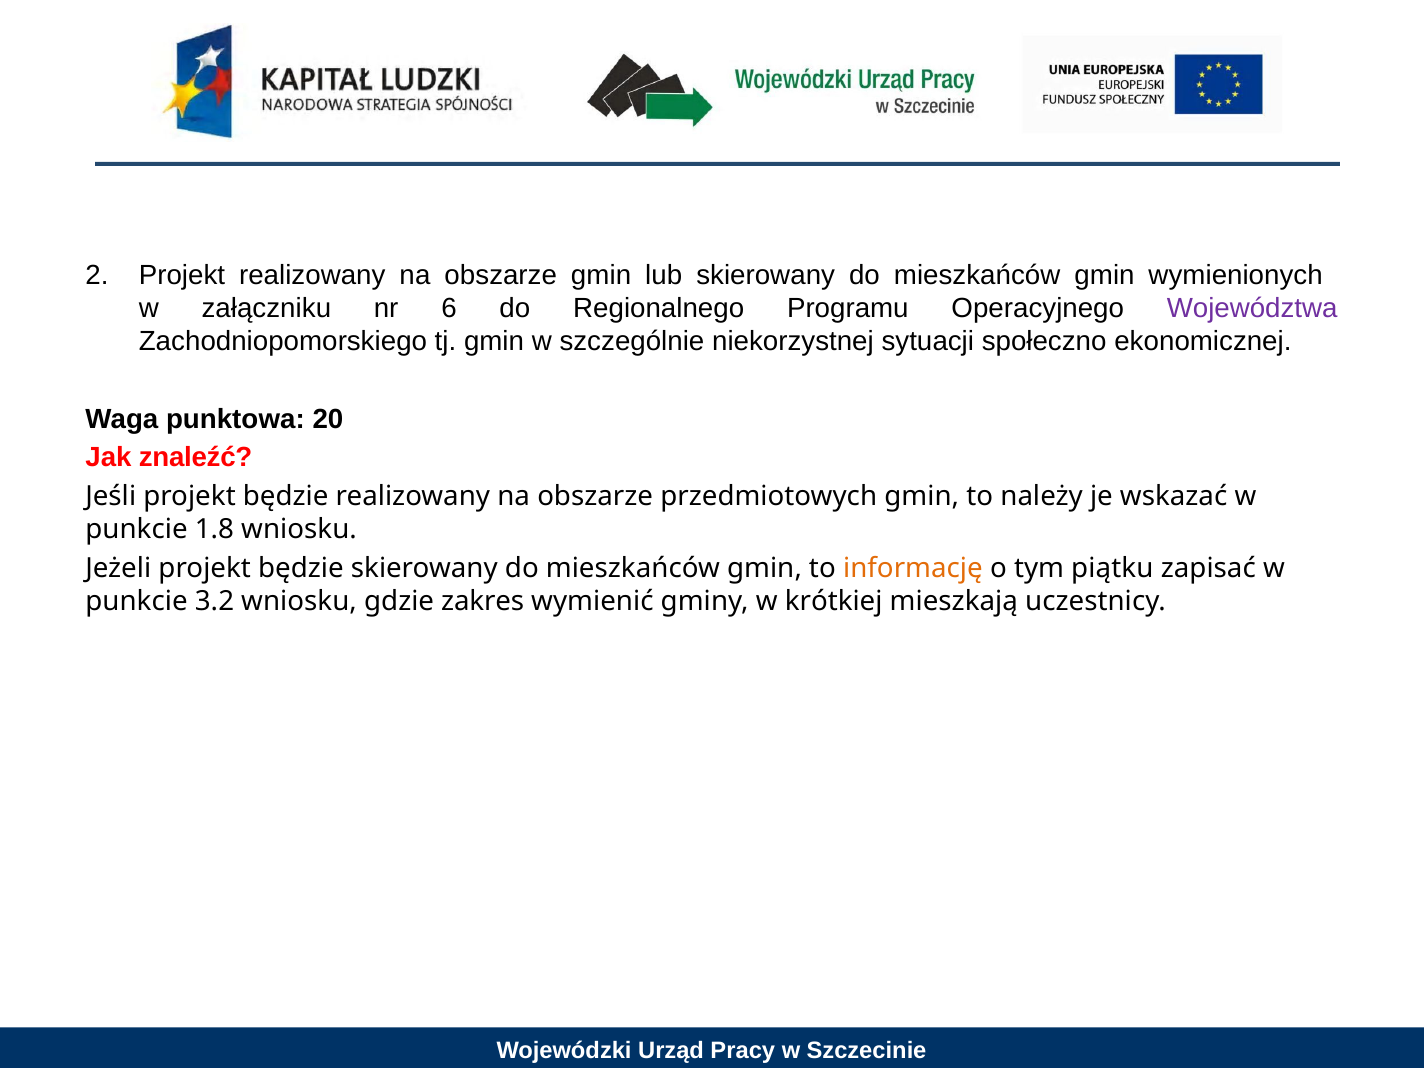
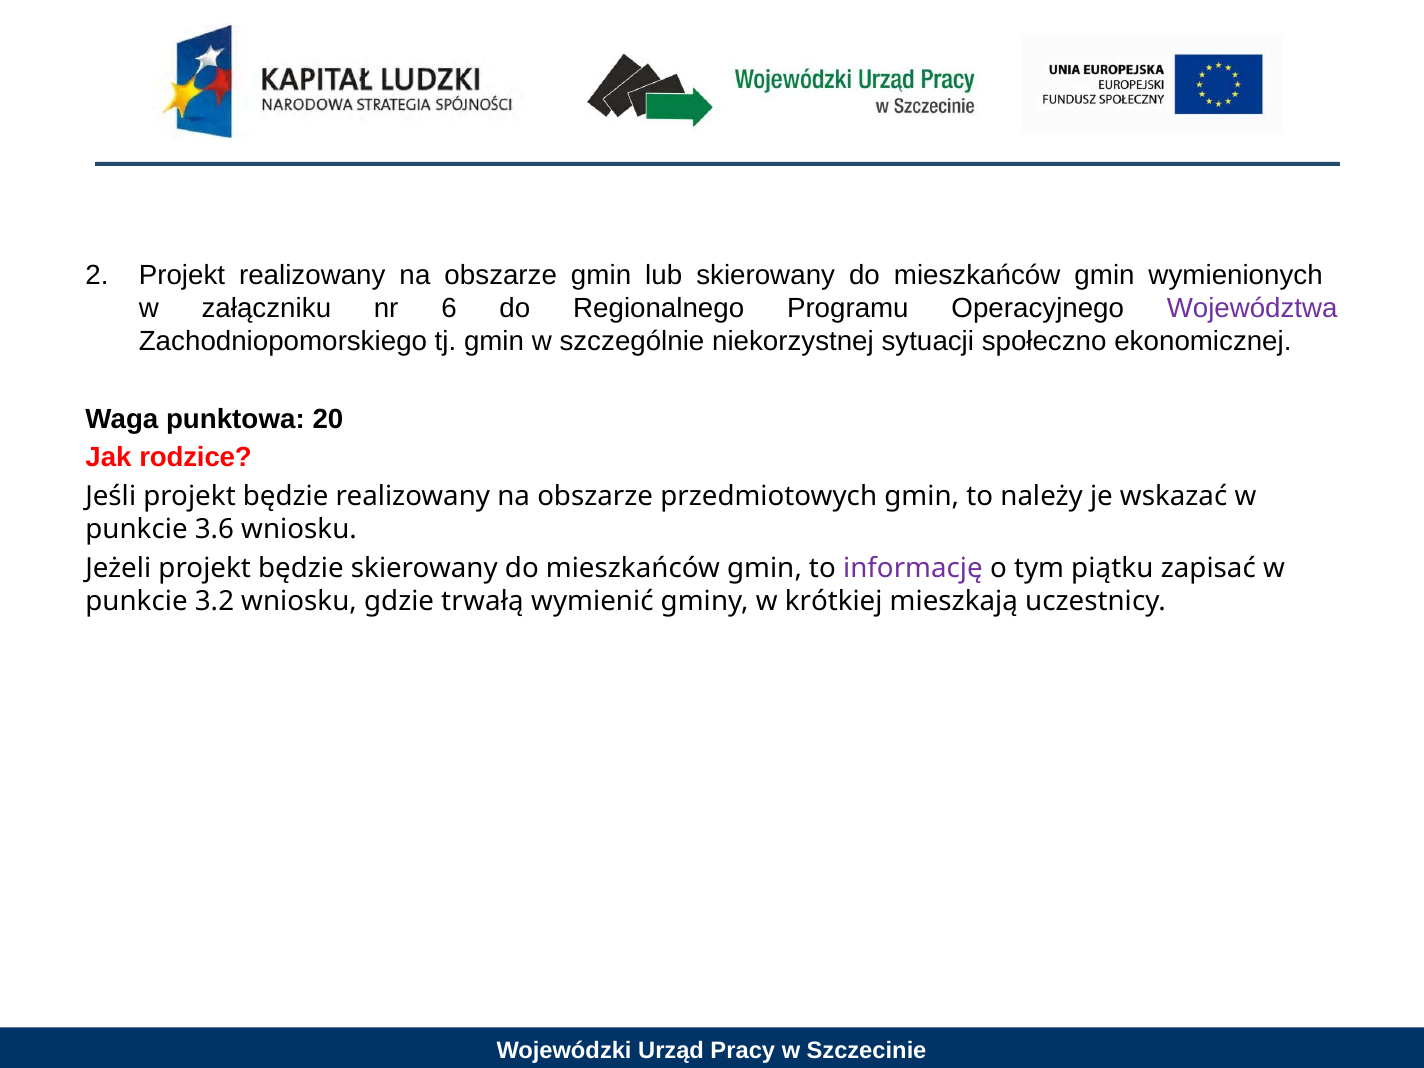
znaleźć: znaleźć -> rodzice
1.8: 1.8 -> 3.6
informację colour: orange -> purple
zakres: zakres -> trwałą
